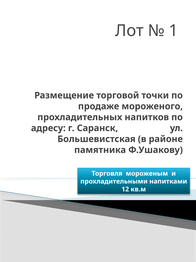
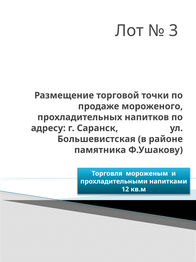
1: 1 -> 3
